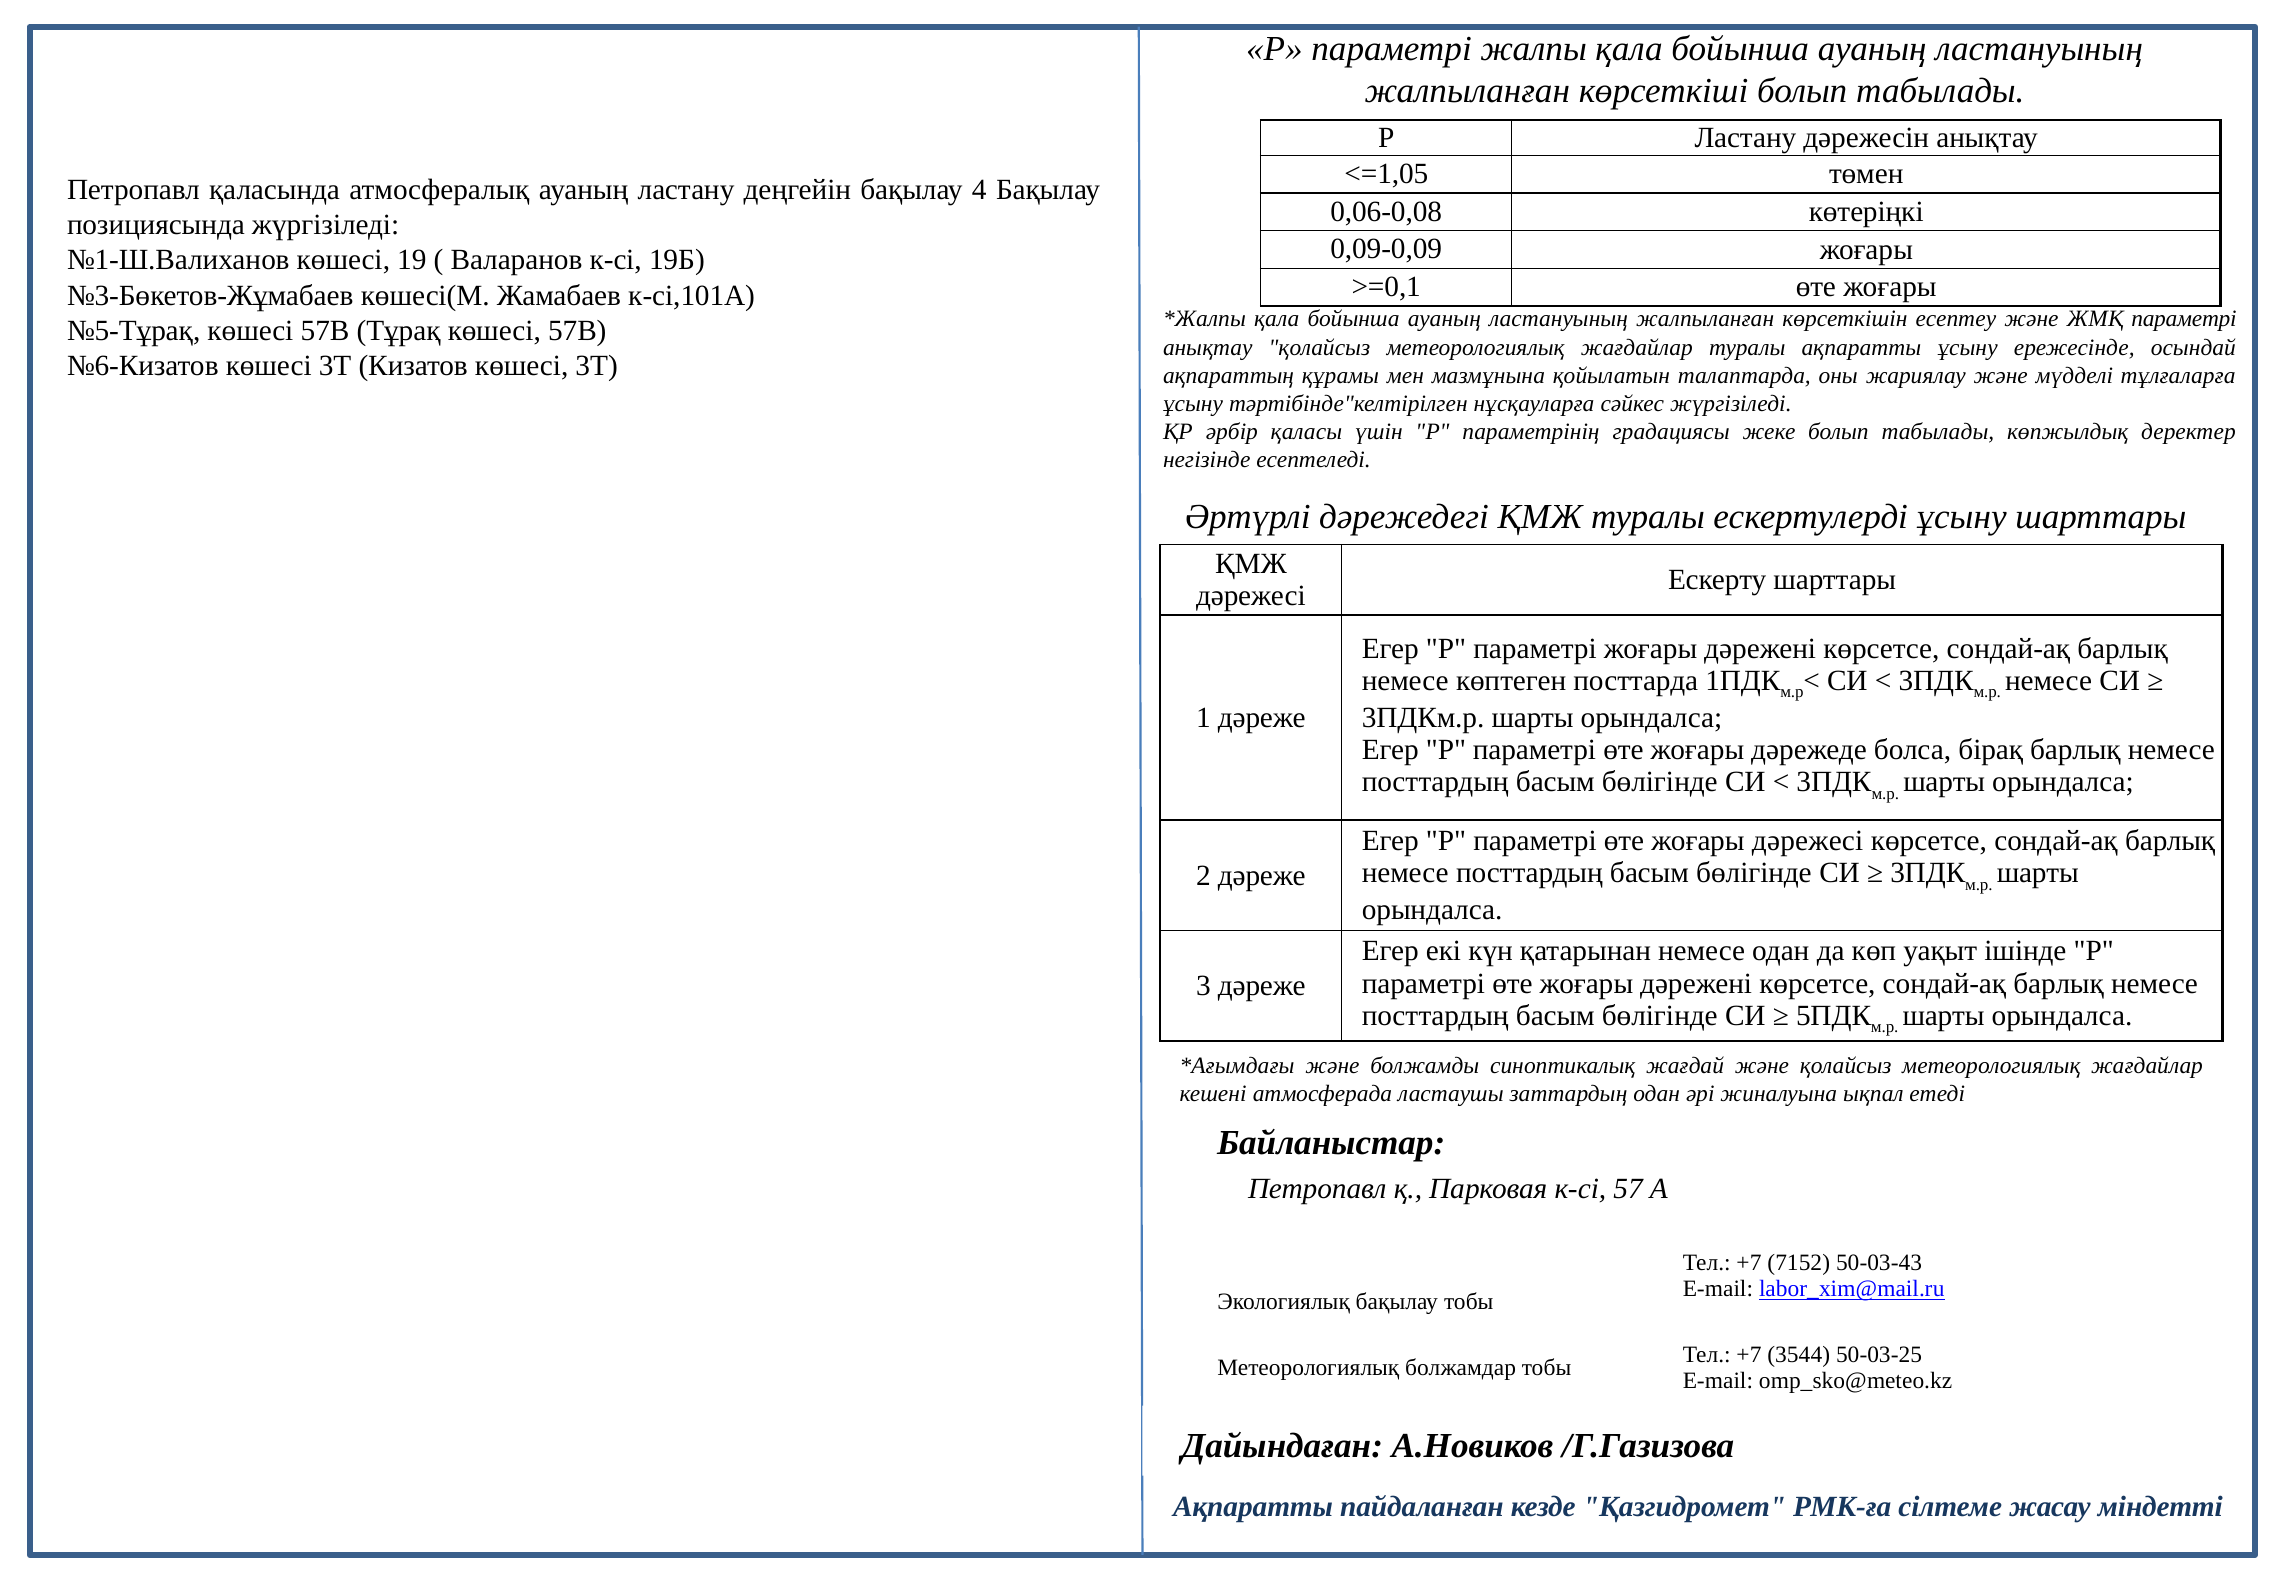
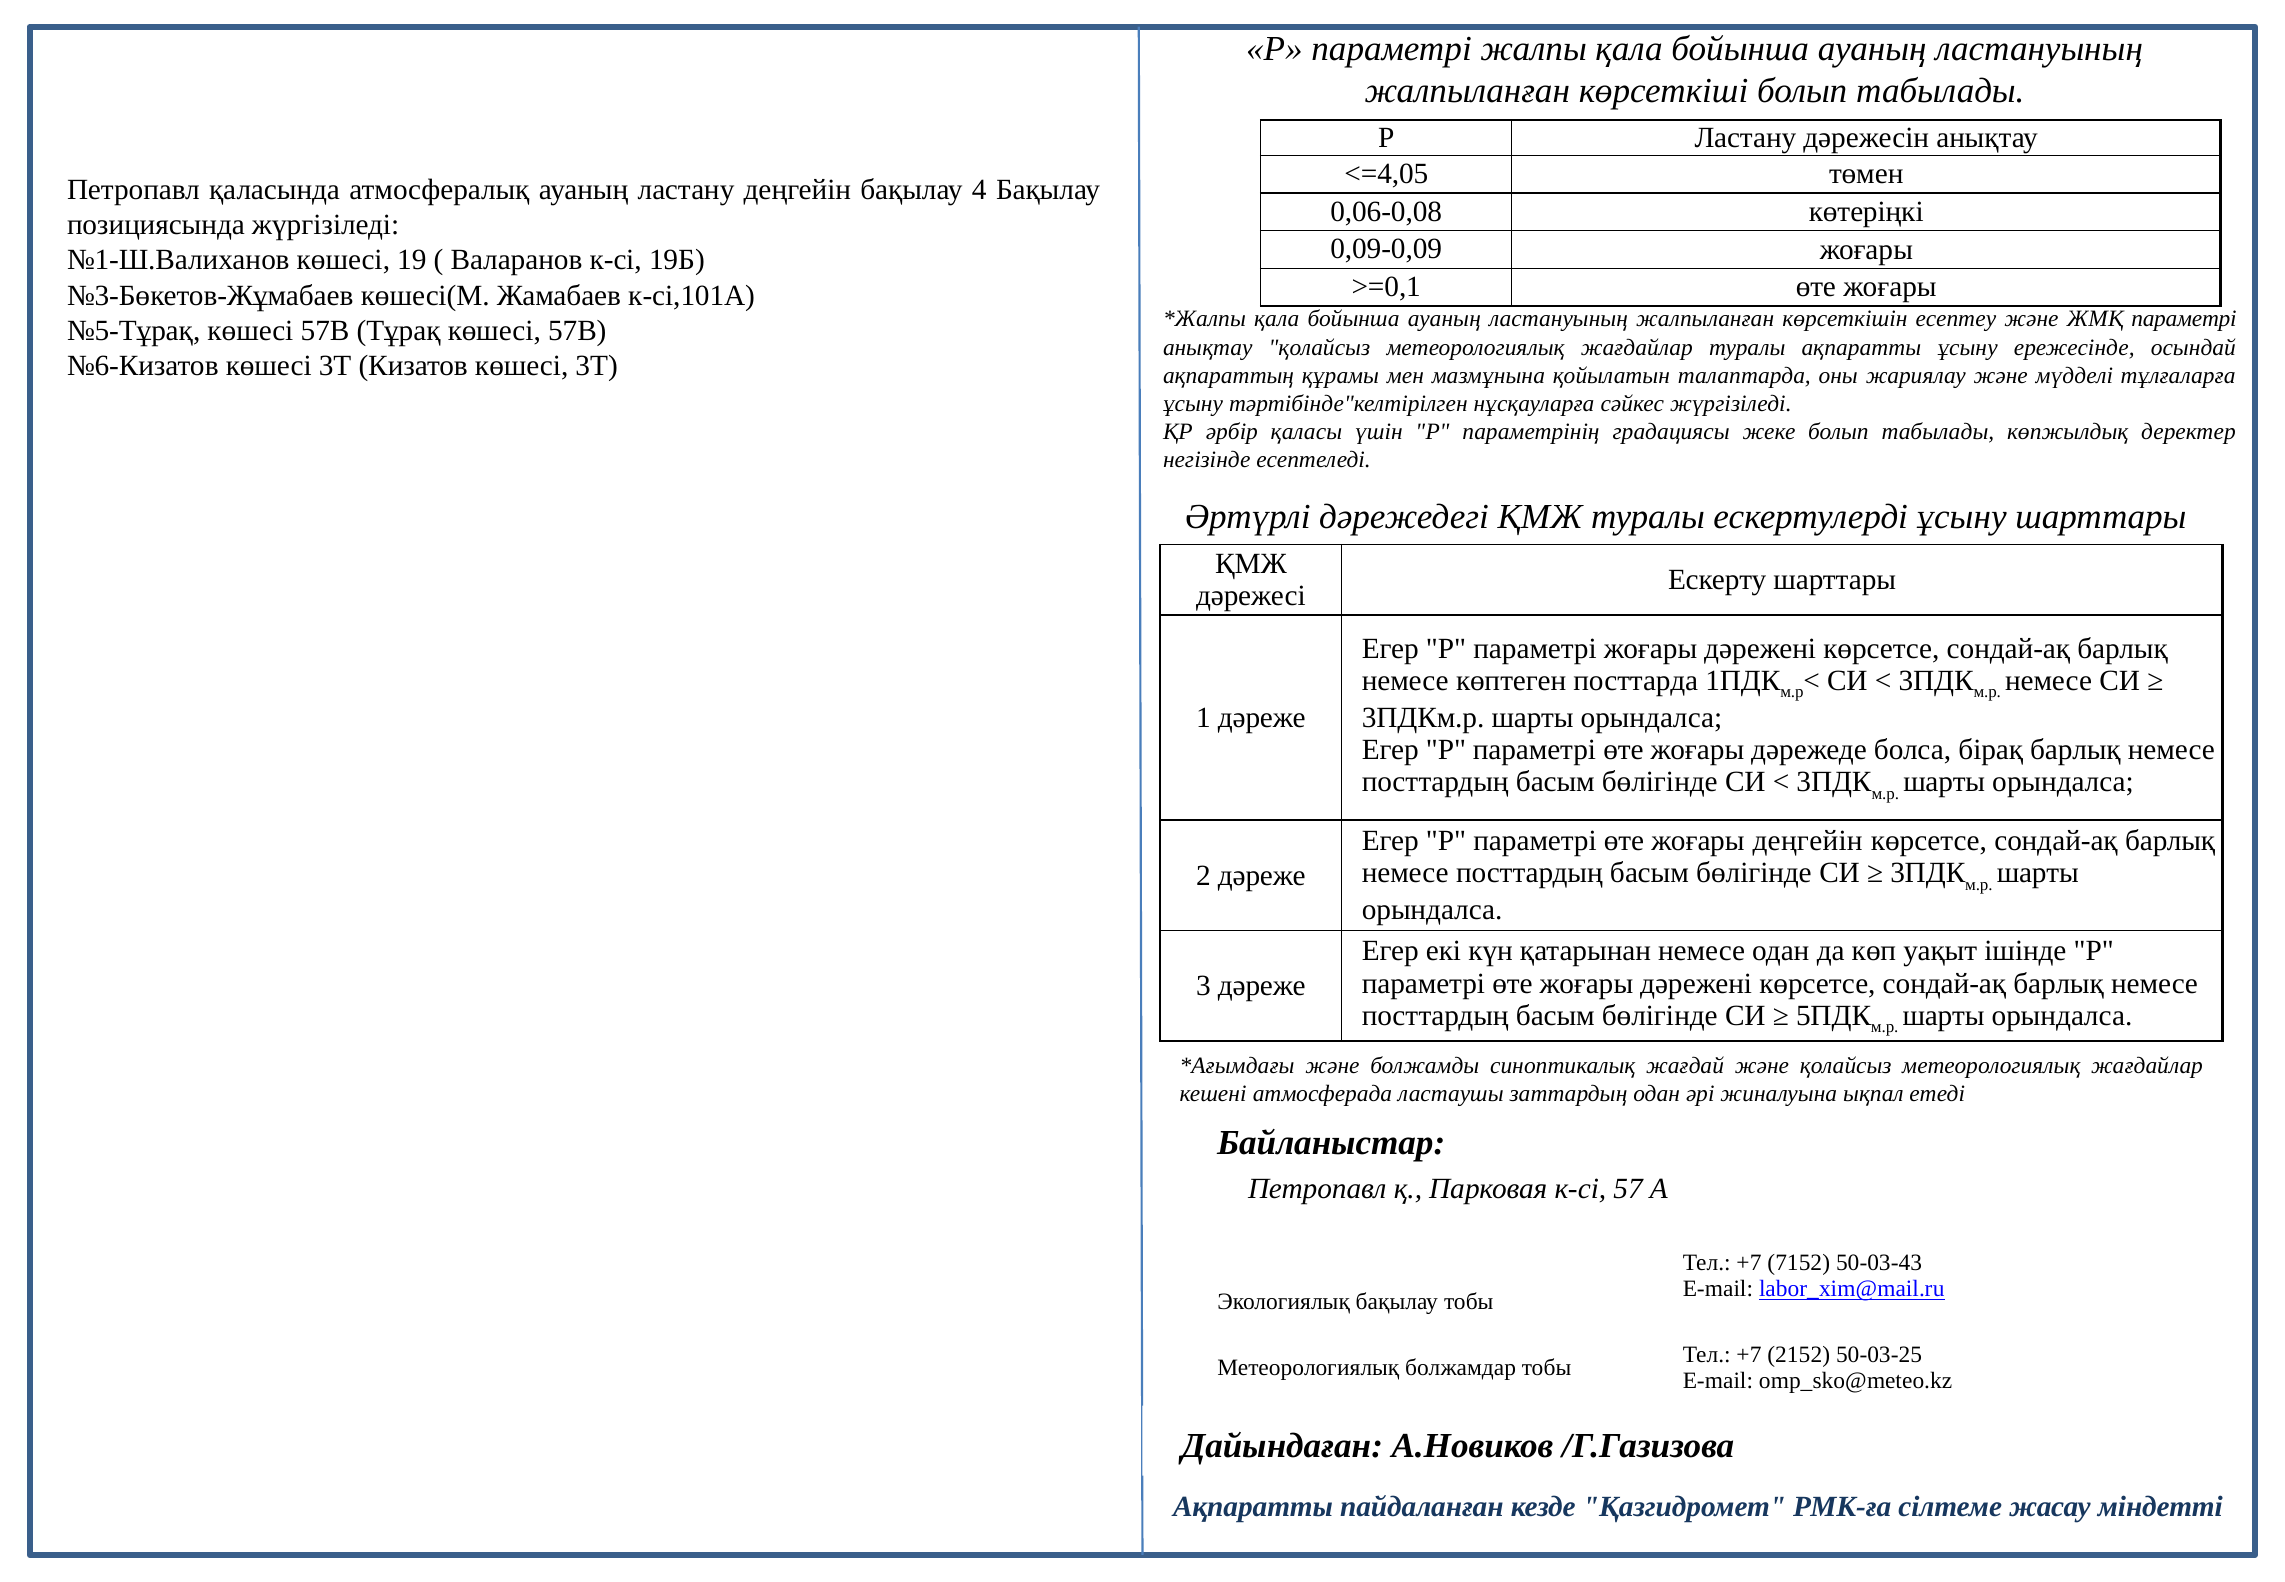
<=1,05: <=1,05 -> <=4,05
жоғары дәрежесі: дәрежесі -> деңгейін
3544: 3544 -> 2152
